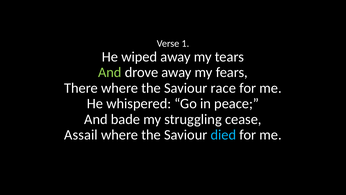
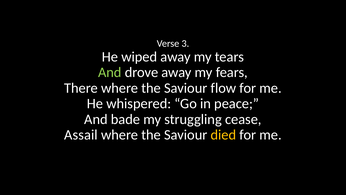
1: 1 -> 3
race: race -> flow
died colour: light blue -> yellow
